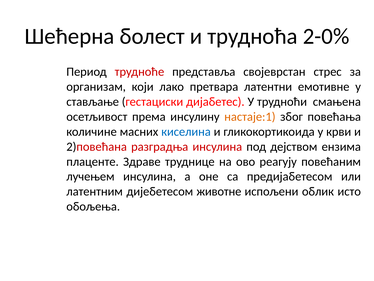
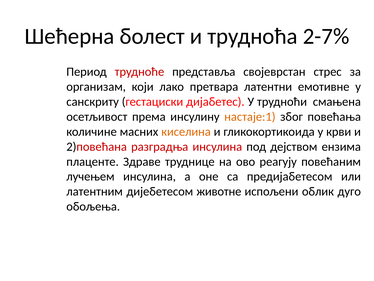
2-0%: 2-0% -> 2-7%
стављање: стављање -> санскриту
киселина colour: blue -> orange
исто: исто -> дуго
